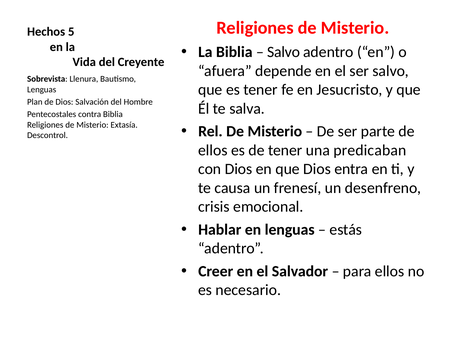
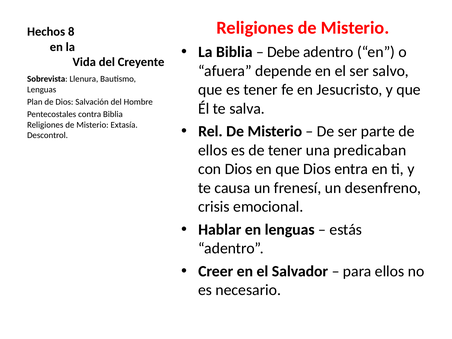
5: 5 -> 8
Salvo at (284, 52): Salvo -> Debe
